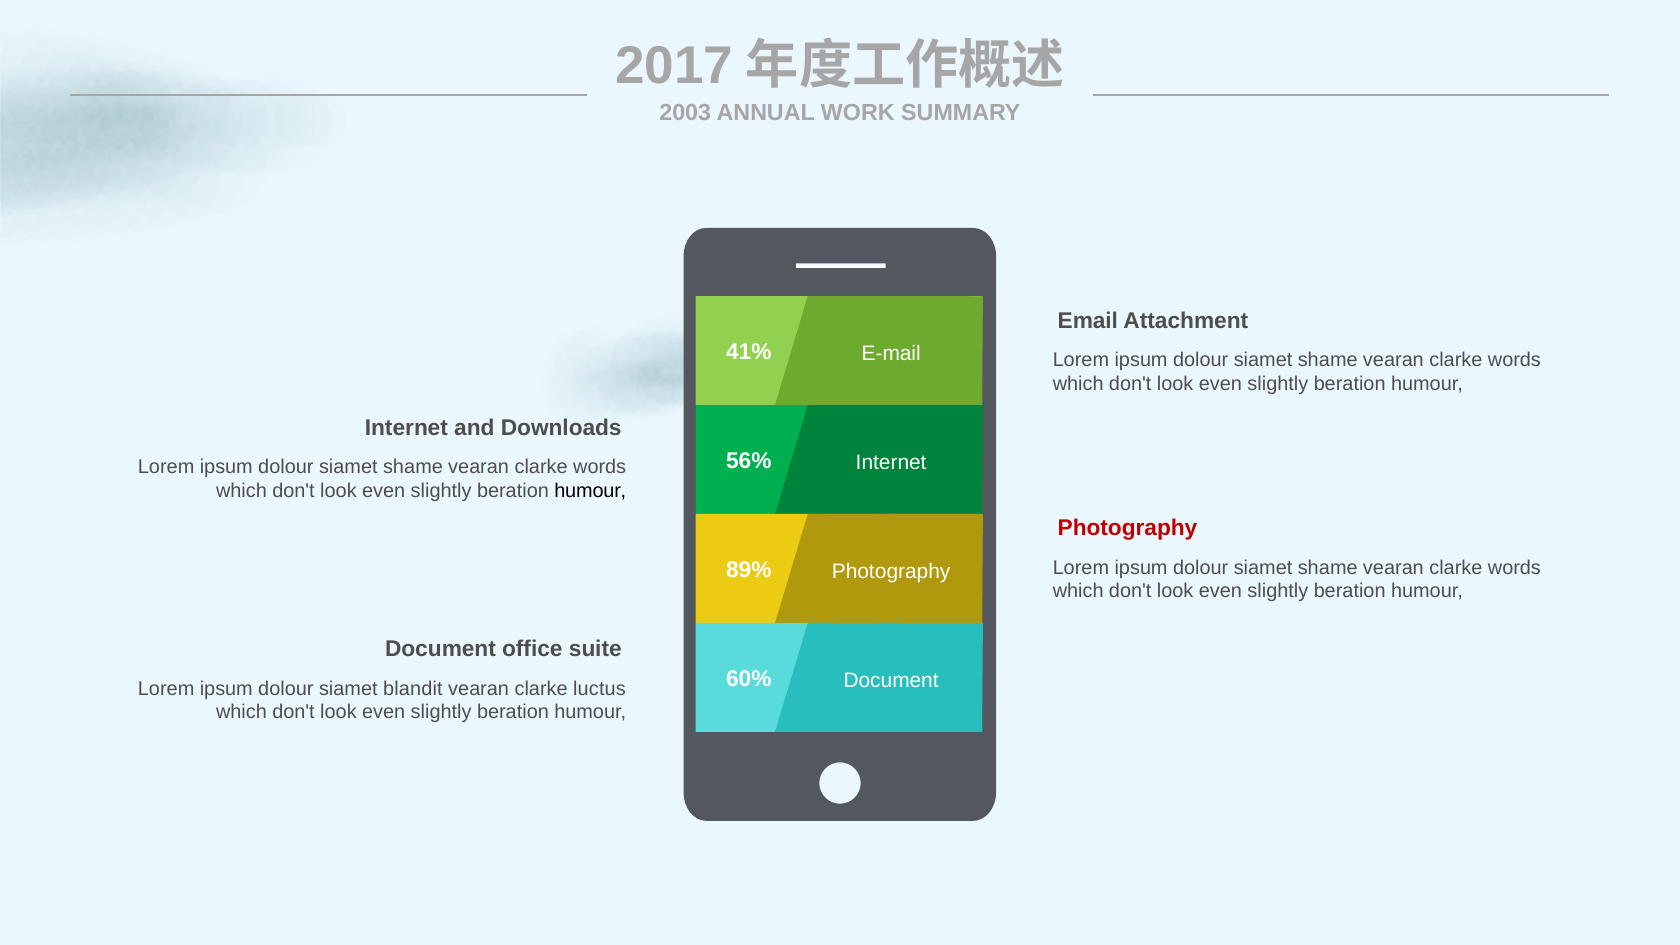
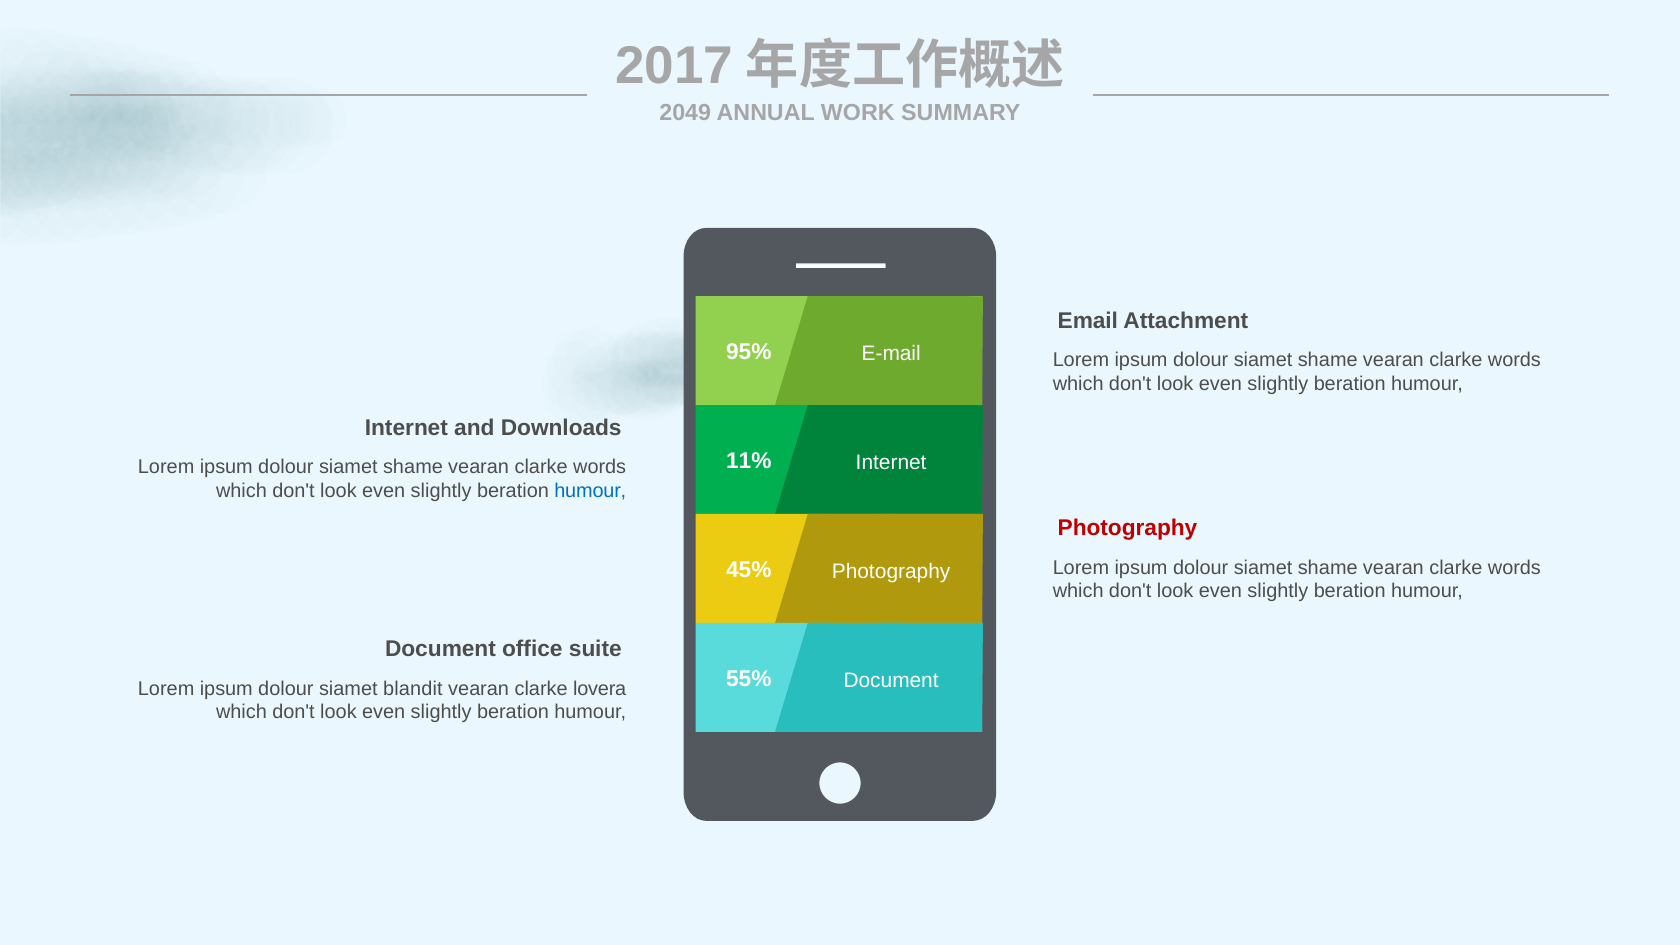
2003: 2003 -> 2049
41%: 41% -> 95%
56%: 56% -> 11%
humour at (590, 491) colour: black -> blue
89%: 89% -> 45%
60%: 60% -> 55%
luctus: luctus -> lovera
